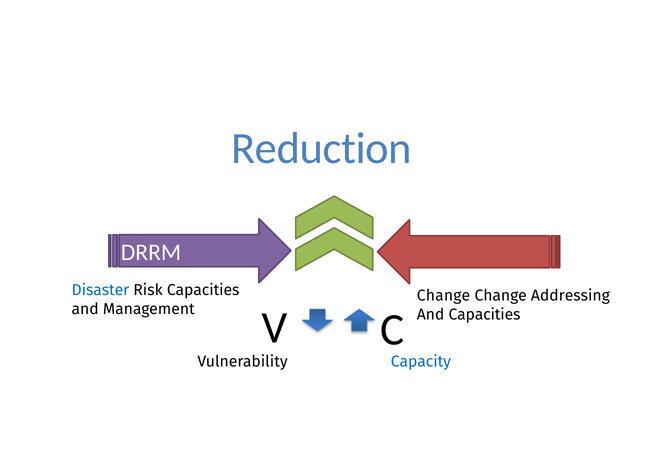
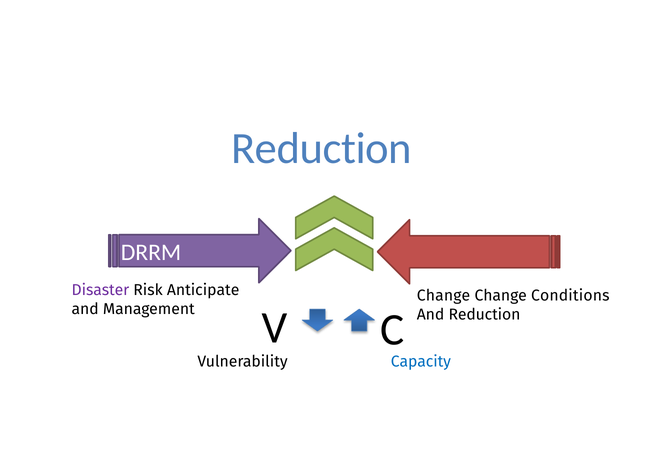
Disaster colour: blue -> purple
Risk Capacities: Capacities -> Anticipate
Addressing: Addressing -> Conditions
And Capacities: Capacities -> Reduction
